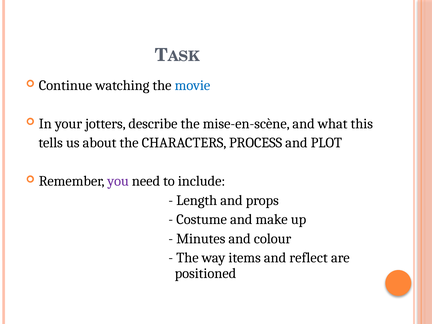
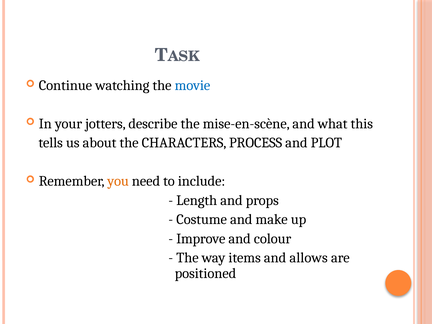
you colour: purple -> orange
Minutes: Minutes -> Improve
reflect: reflect -> allows
